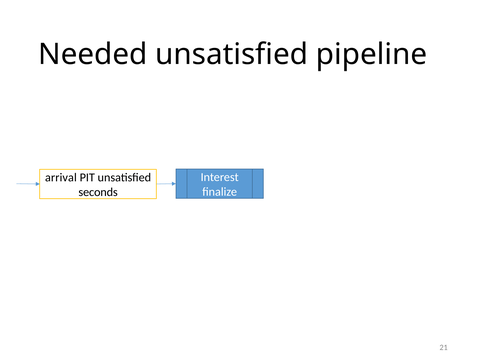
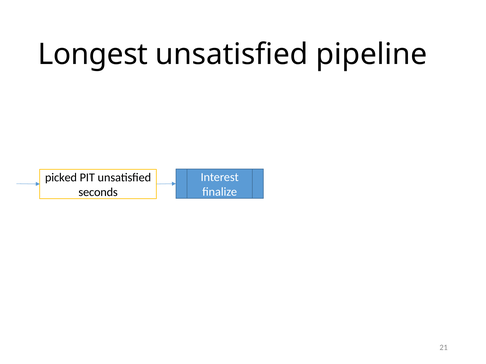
Needed: Needed -> Longest
arrival: arrival -> picked
